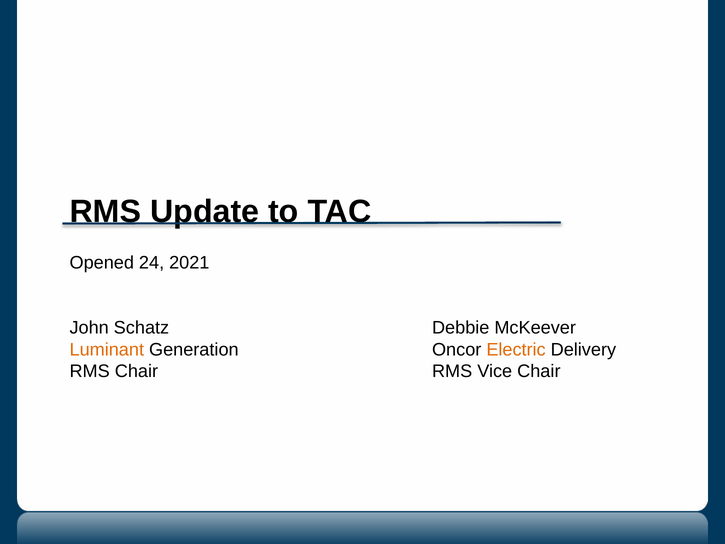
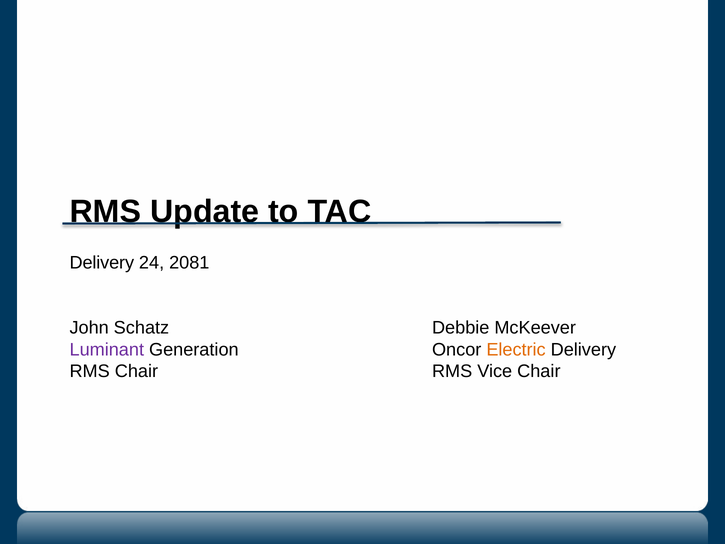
Opened at (102, 262): Opened -> Delivery
2021: 2021 -> 2081
Luminant colour: orange -> purple
